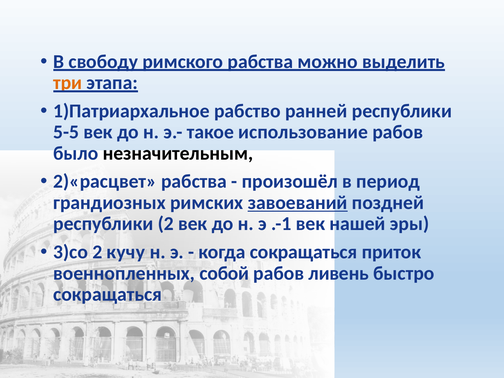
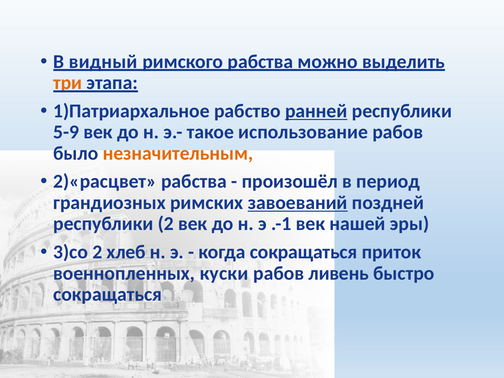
свободу: свободу -> видный
ранней underline: none -> present
5-5: 5-5 -> 5-9
незначительным colour: black -> orange
кучу: кучу -> хлеб
собой: собой -> куски
